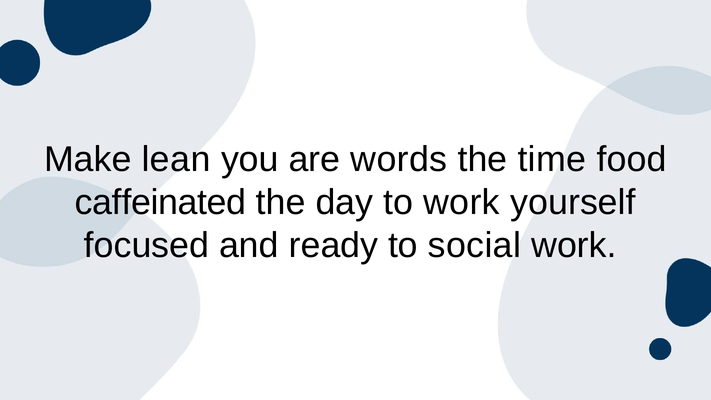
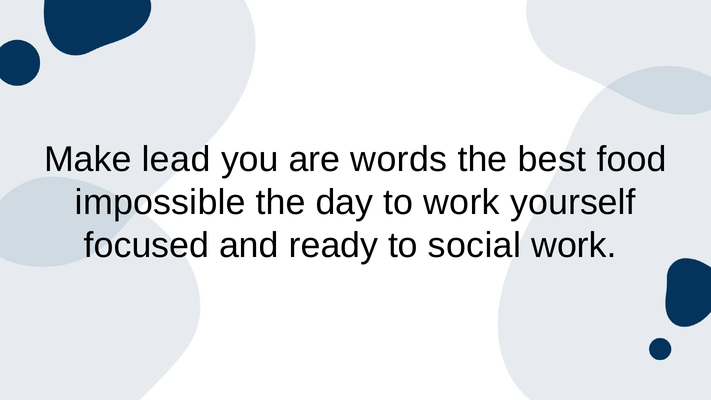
lean: lean -> lead
time: time -> best
caffeinated: caffeinated -> impossible
